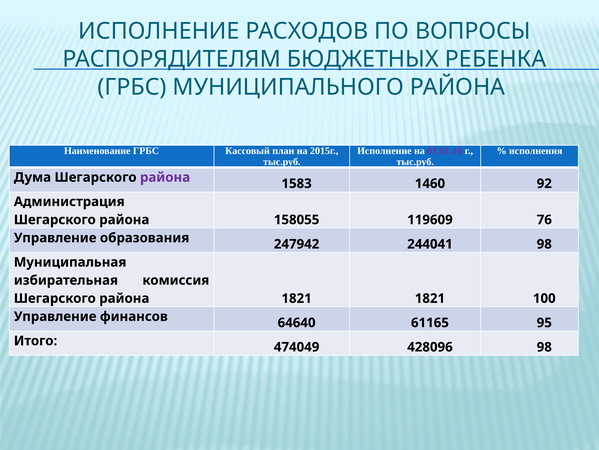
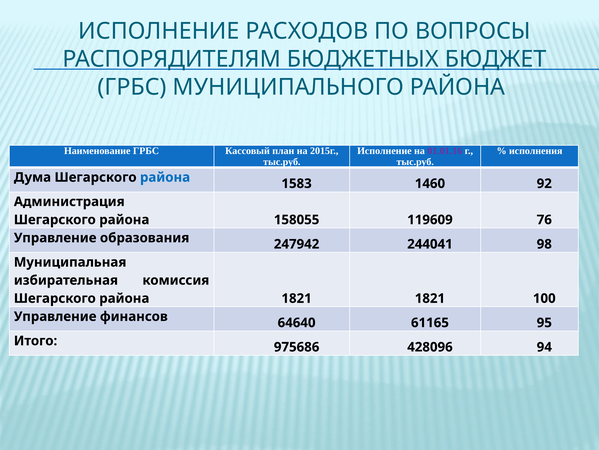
РЕБЕНКА: РЕБЕНКА -> БЮДЖЕТ
района at (165, 177) colour: purple -> blue
474049: 474049 -> 975686
428096 98: 98 -> 94
